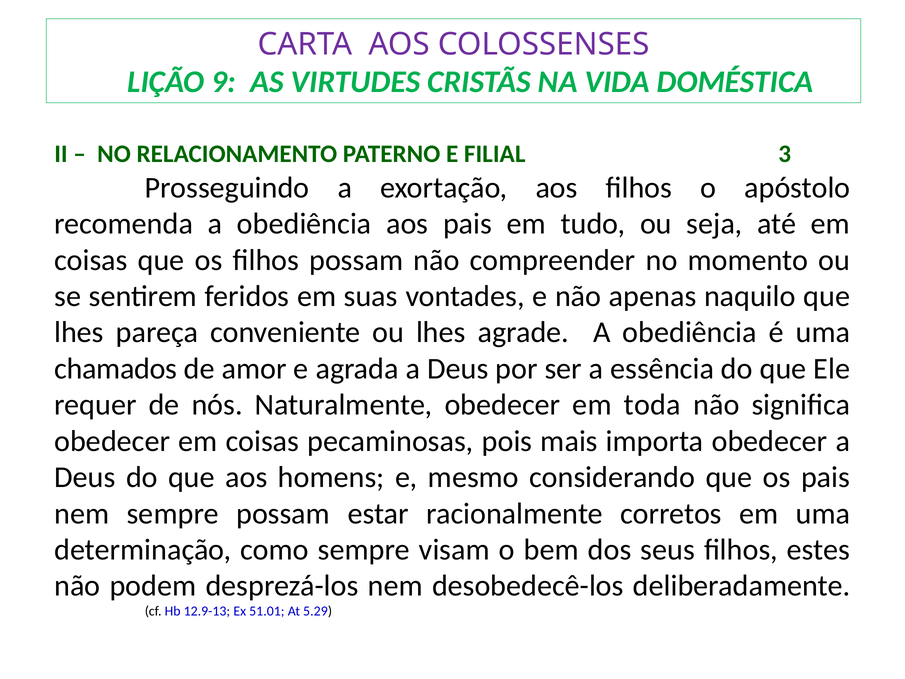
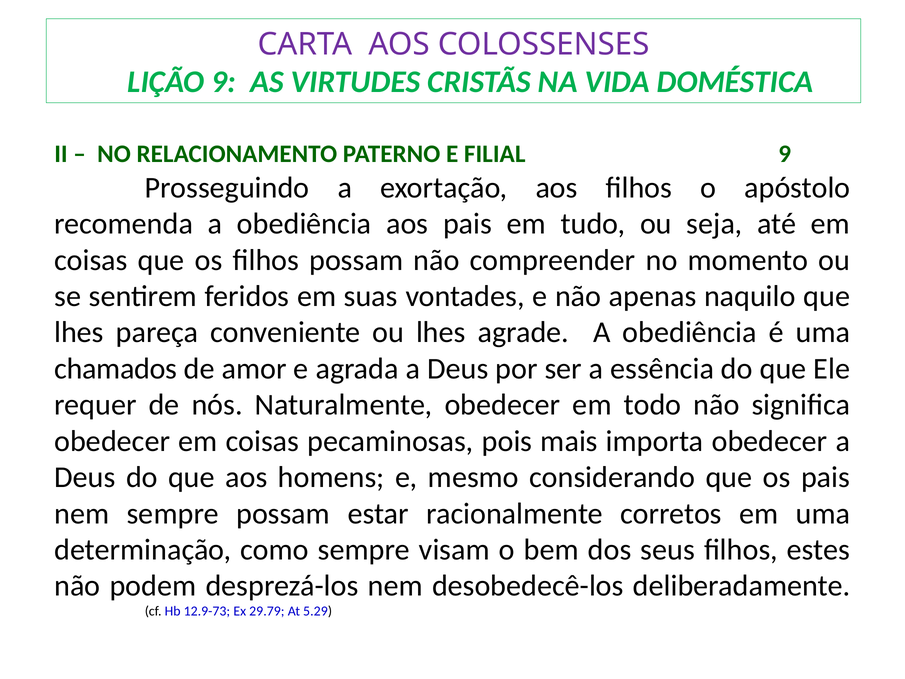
FILIAL 3: 3 -> 9
toda: toda -> todo
12.9-13: 12.9-13 -> 12.9-73
51.01: 51.01 -> 29.79
